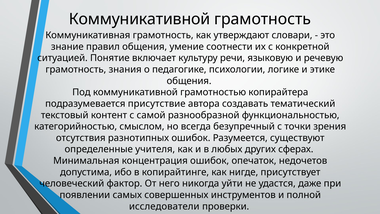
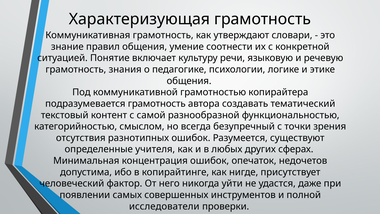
Коммуникативной at (139, 19): Коммуникативной -> Характеризующая
подразумевается присутствие: присутствие -> грамотность
